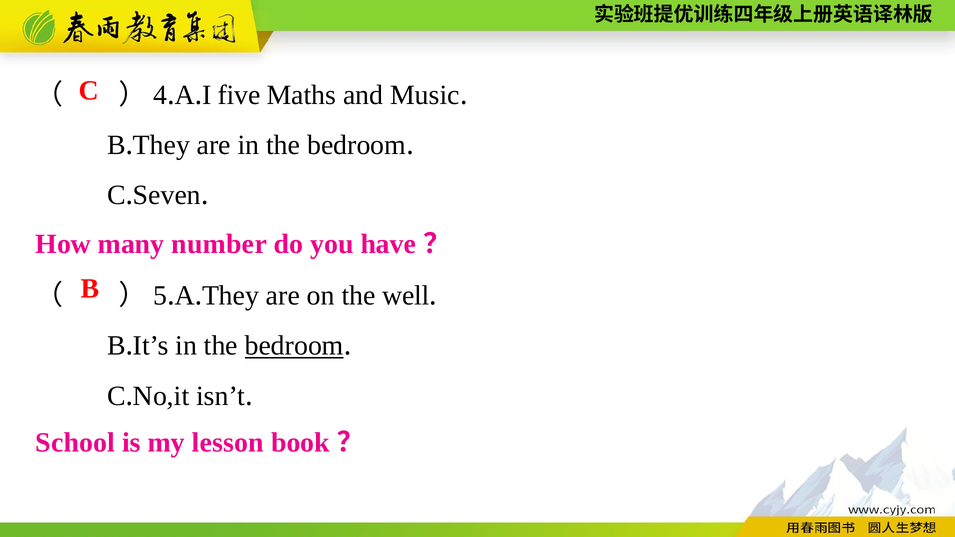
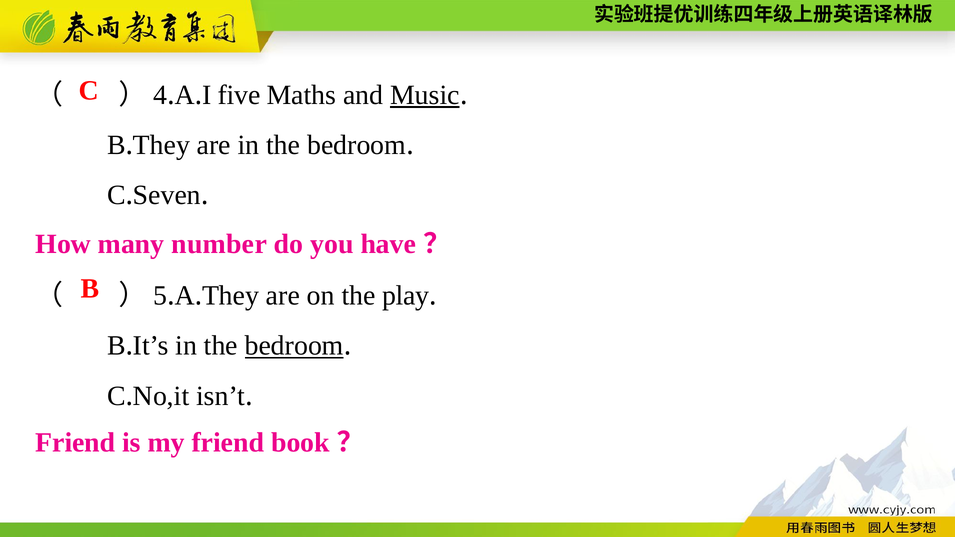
Music underline: none -> present
well: well -> play
School at (75, 443): School -> Friend
my lesson: lesson -> friend
